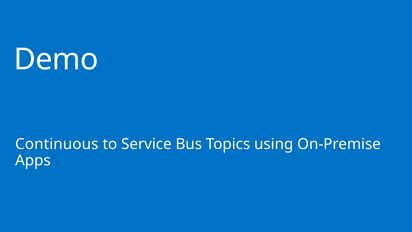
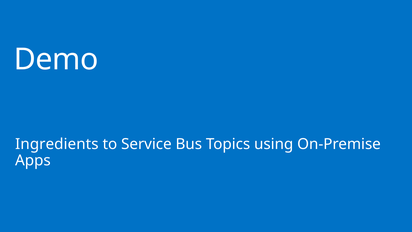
Continuous: Continuous -> Ingredients
